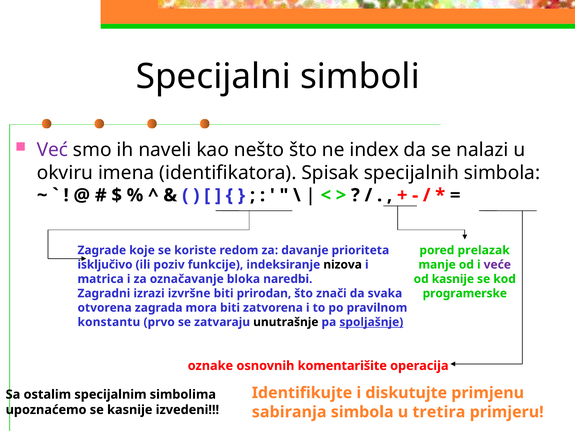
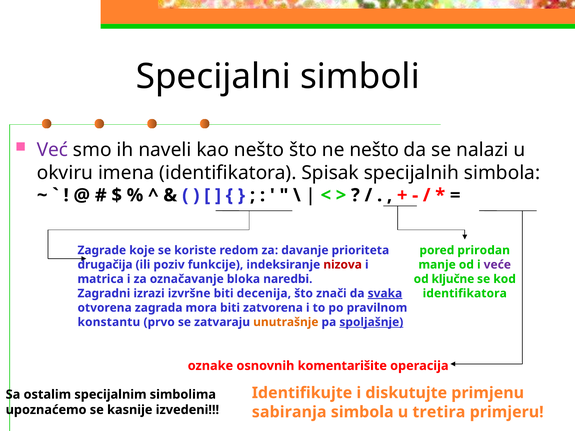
ne index: index -> nešto
prelazak: prelazak -> prirodan
isključivo: isključivo -> drugačija
nizova colour: black -> red
od kasnije: kasnije -> ključne
prirodan: prirodan -> decenija
svaka underline: none -> present
programerske at (465, 294): programerske -> identifikatora
unutrašnje colour: black -> orange
